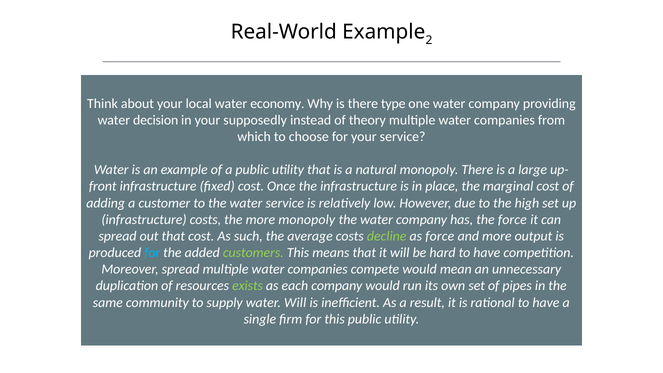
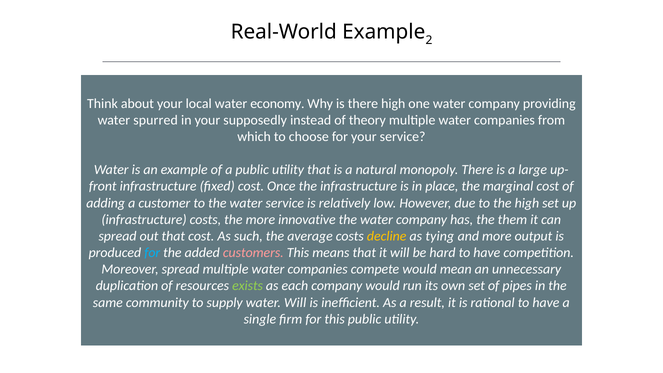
there type: type -> high
decision: decision -> spurred
more monopoly: monopoly -> innovative
the force: force -> them
decline colour: light green -> yellow
as force: force -> tying
customers colour: light green -> pink
